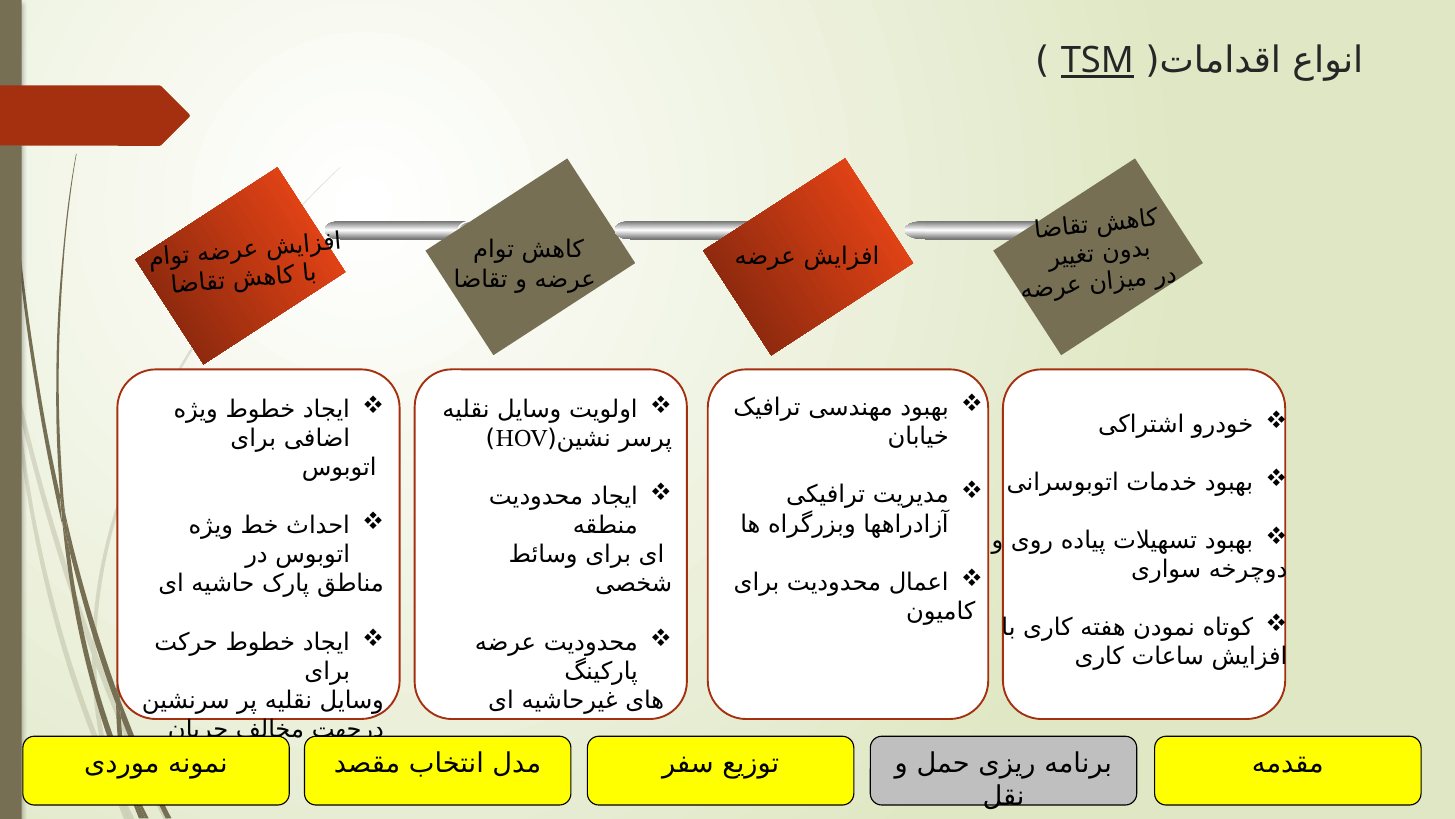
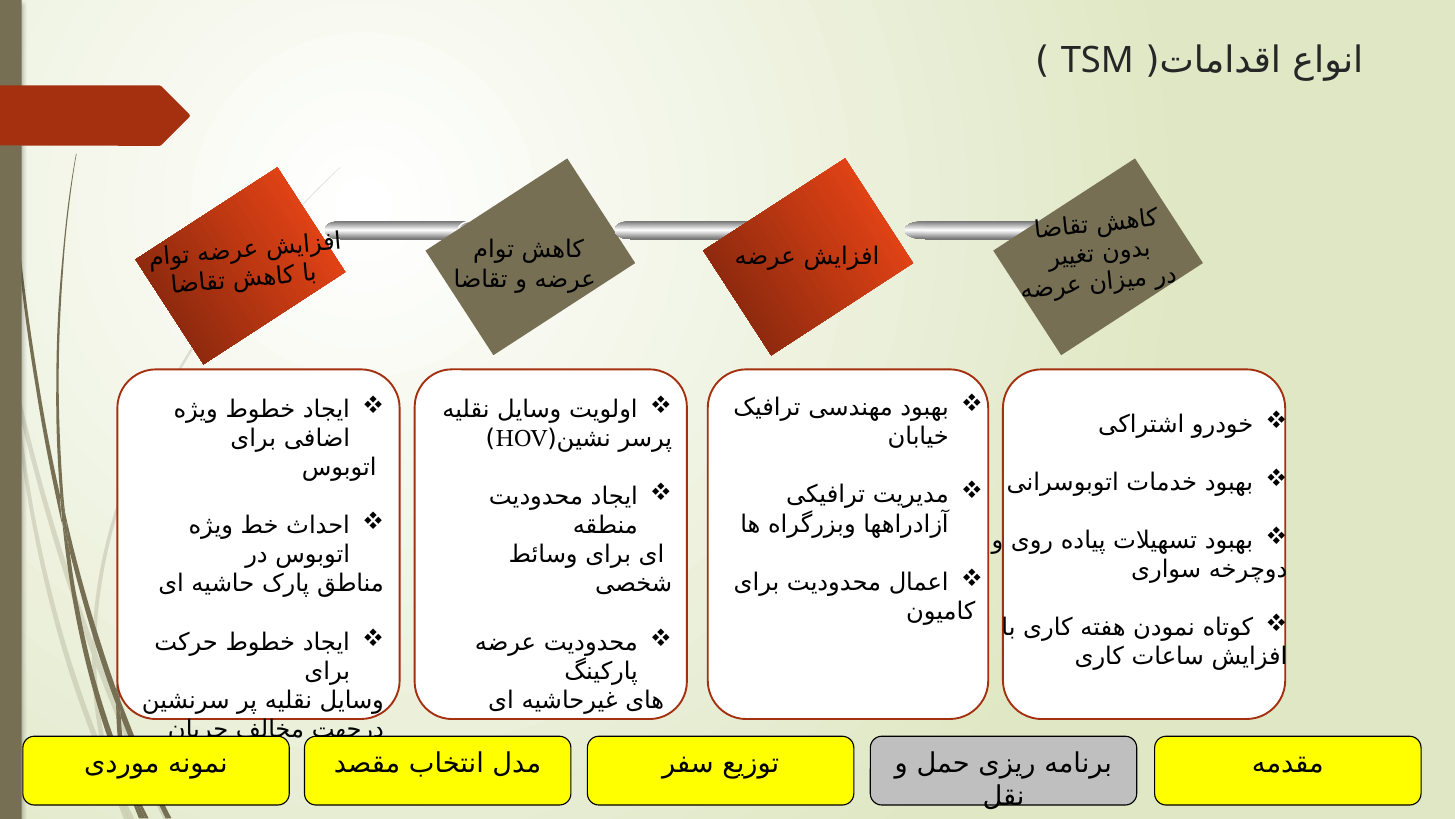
TSM underline: present -> none
